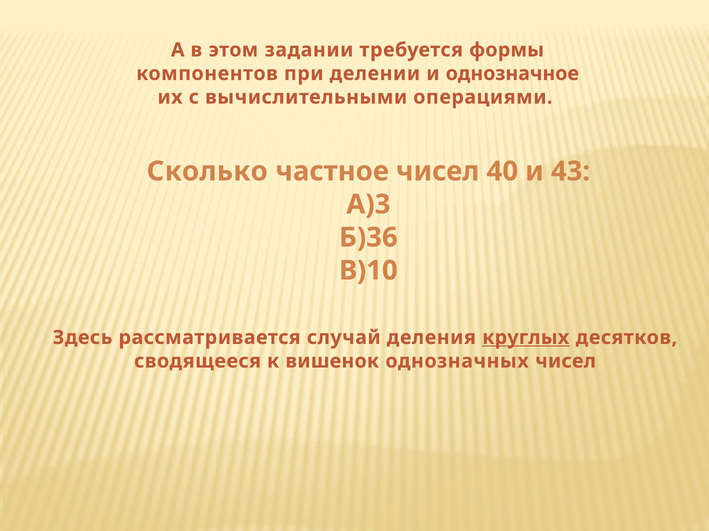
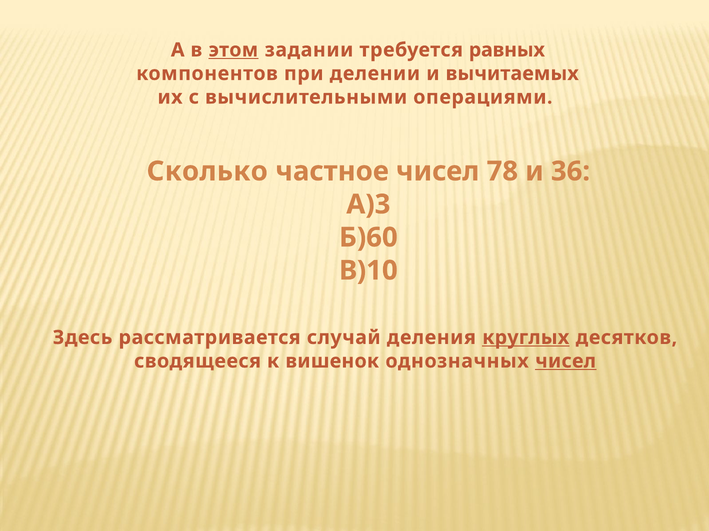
этом underline: none -> present
формы: формы -> равных
однозначное: однозначное -> вычитаемых
40: 40 -> 78
43: 43 -> 36
Б)36: Б)36 -> Б)60
чисел at (566, 362) underline: none -> present
